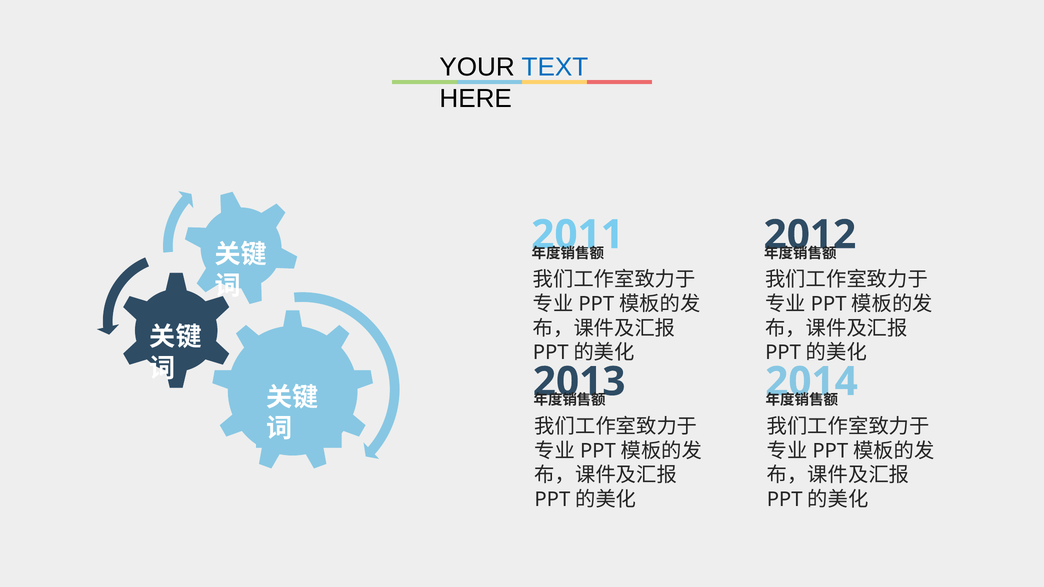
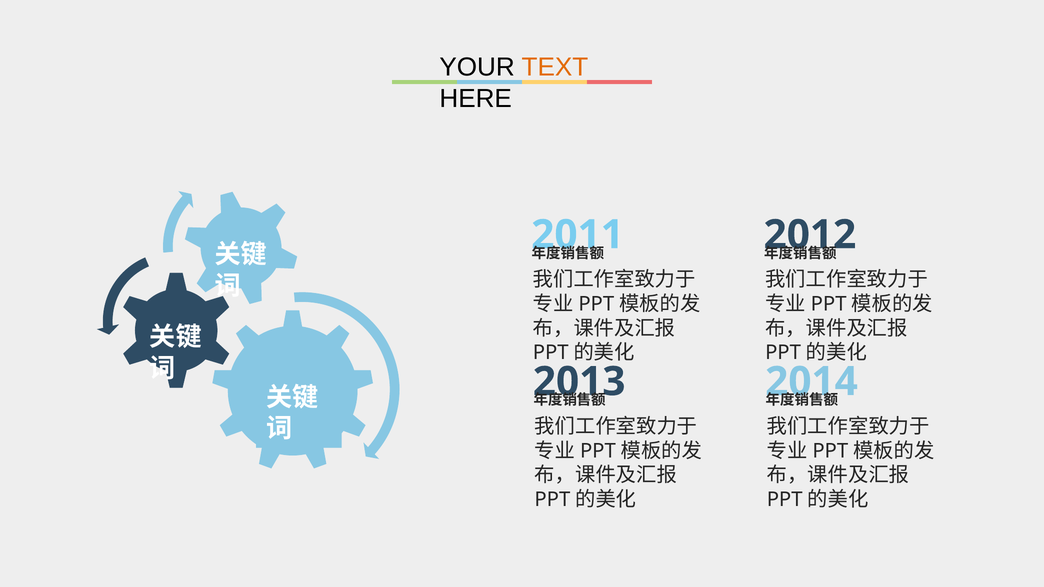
TEXT colour: blue -> orange
